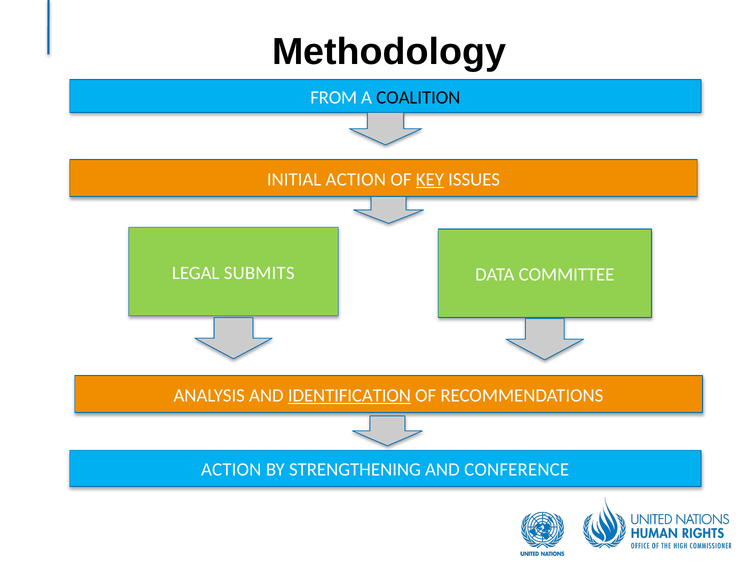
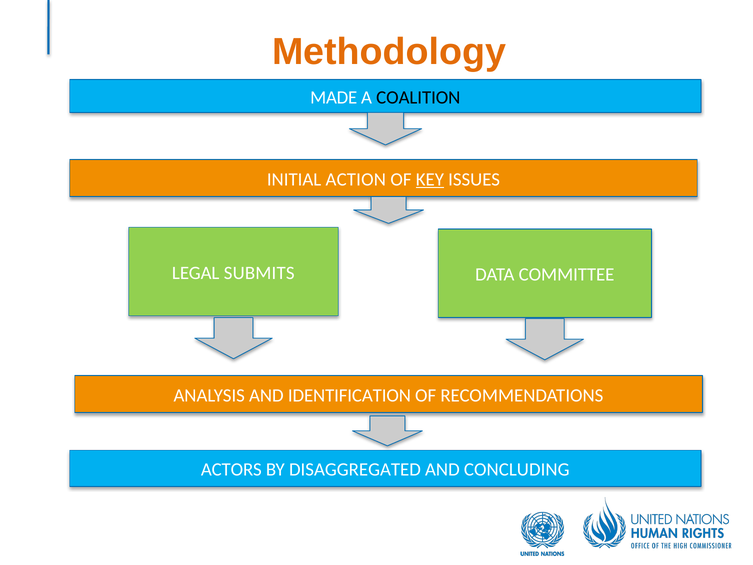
Methodology colour: black -> orange
FROM: FROM -> MADE
IDENTIFICATION underline: present -> none
ACTION at (231, 469): ACTION -> ACTORS
STRENGTHENING: STRENGTHENING -> DISAGGREGATED
CONFERENCE: CONFERENCE -> CONCLUDING
